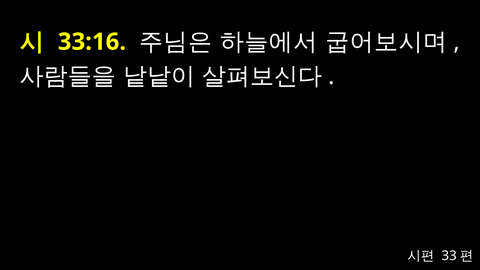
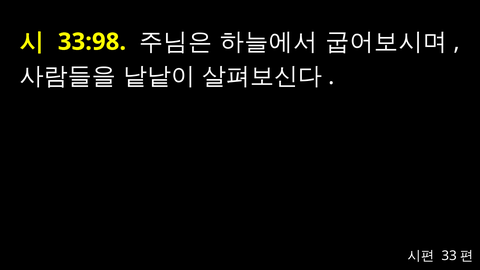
33:16: 33:16 -> 33:98
